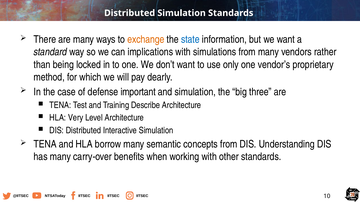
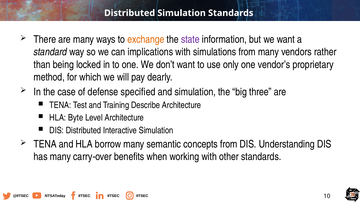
state colour: blue -> purple
important: important -> specified
Very: Very -> Byte
